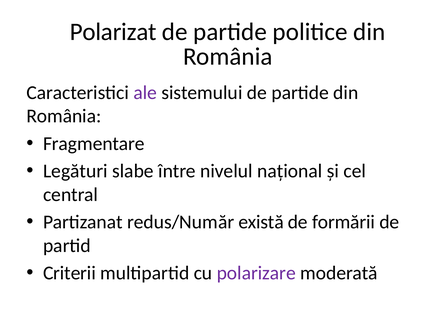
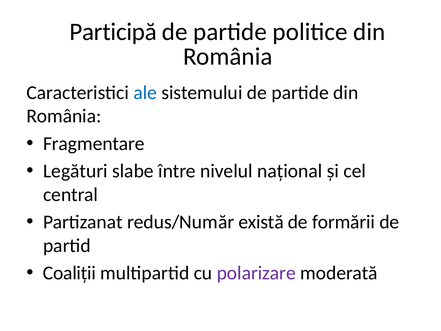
Polarizat: Polarizat -> Participă
ale colour: purple -> blue
Criterii: Criterii -> Coaliții
